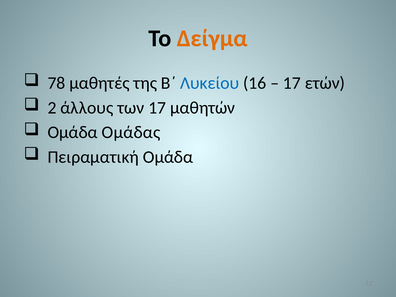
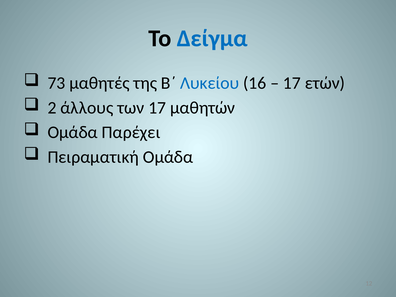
Δείγμα colour: orange -> blue
78: 78 -> 73
Ομάδας: Ομάδας -> Παρέχει
